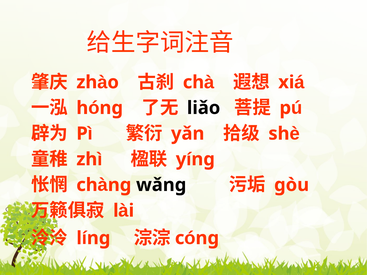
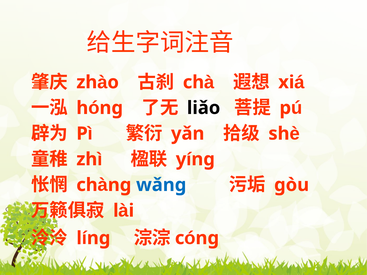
wǎng colour: black -> blue
